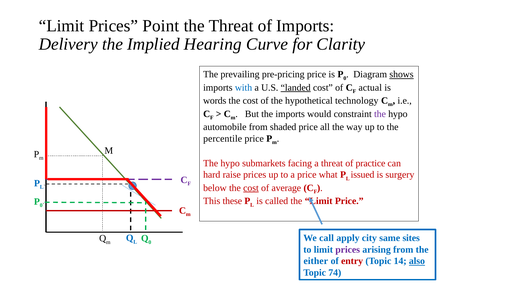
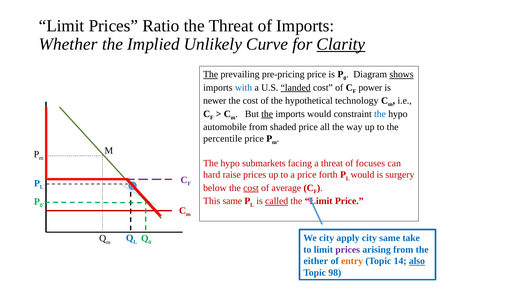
Point: Point -> Ratio
Delivery: Delivery -> Whether
Hearing: Hearing -> Unlikely
Clarity underline: none -> present
The at (211, 74) underline: none -> present
actual: actual -> power
words: words -> newer
the at (267, 114) underline: none -> present
the at (380, 114) colour: purple -> blue
practice: practice -> focuses
what: what -> forth
issued at (363, 175): issued -> would
This these: these -> same
called underline: none -> present
We call: call -> city
sites: sites -> take
entry colour: red -> orange
74: 74 -> 98
